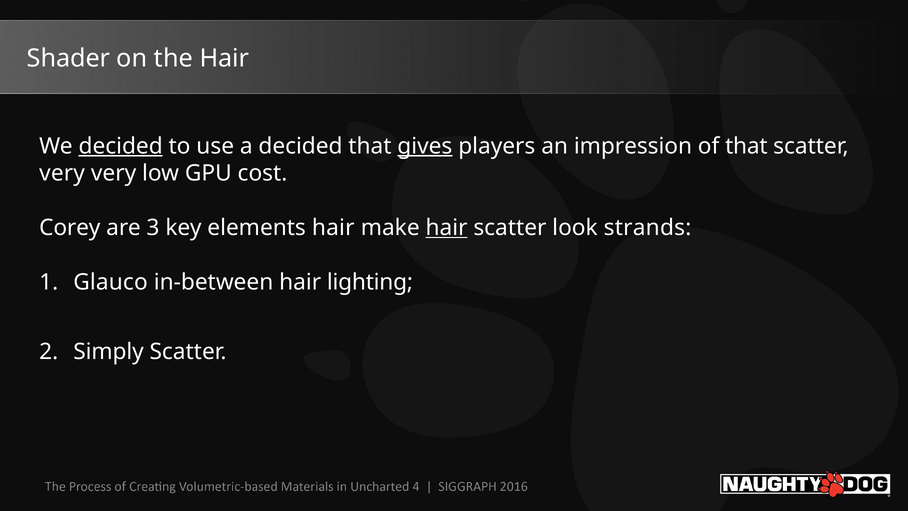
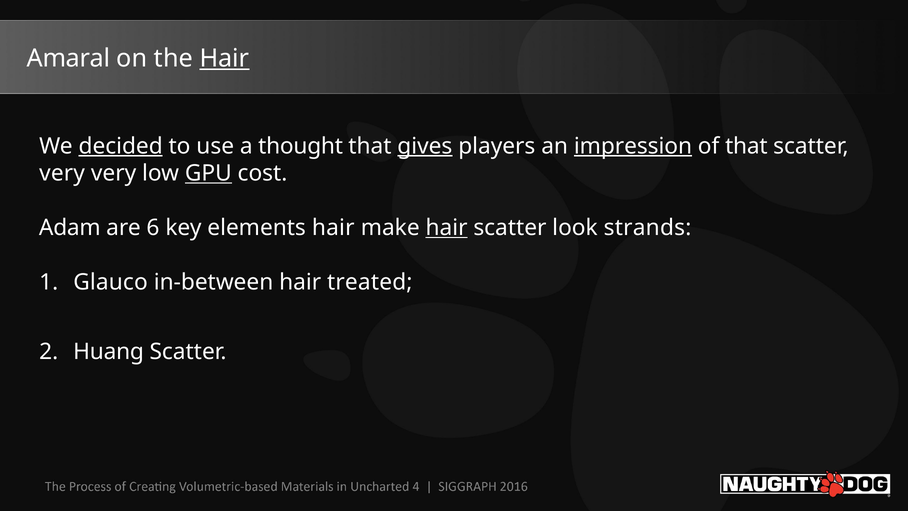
Shader: Shader -> Amaral
Hair at (224, 58) underline: none -> present
a decided: decided -> thought
impression underline: none -> present
GPU underline: none -> present
Corey: Corey -> Adam
3: 3 -> 6
lighting: lighting -> treated
Simply: Simply -> Huang
